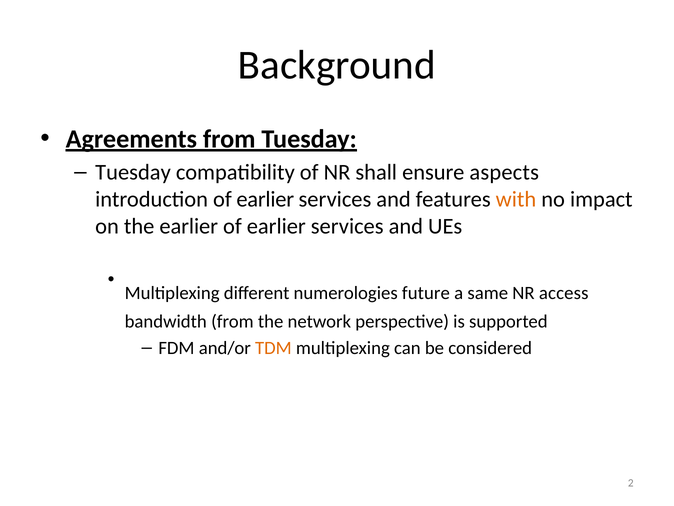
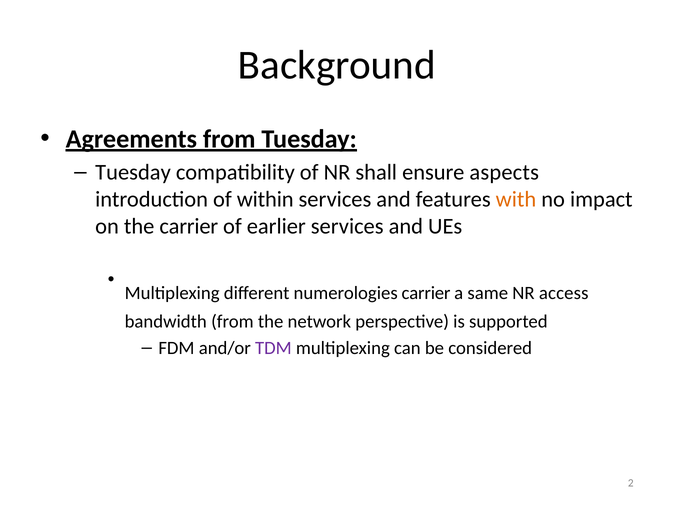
introduction of earlier: earlier -> within
the earlier: earlier -> carrier
numerologies future: future -> carrier
TDM colour: orange -> purple
